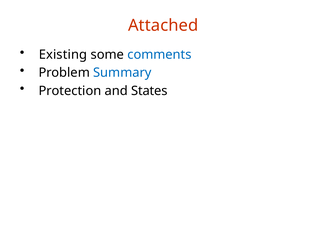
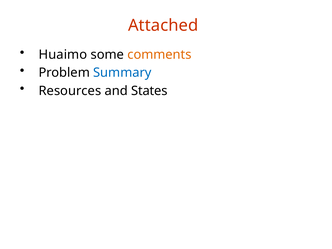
Existing: Existing -> Huaimo
comments colour: blue -> orange
Protection: Protection -> Resources
